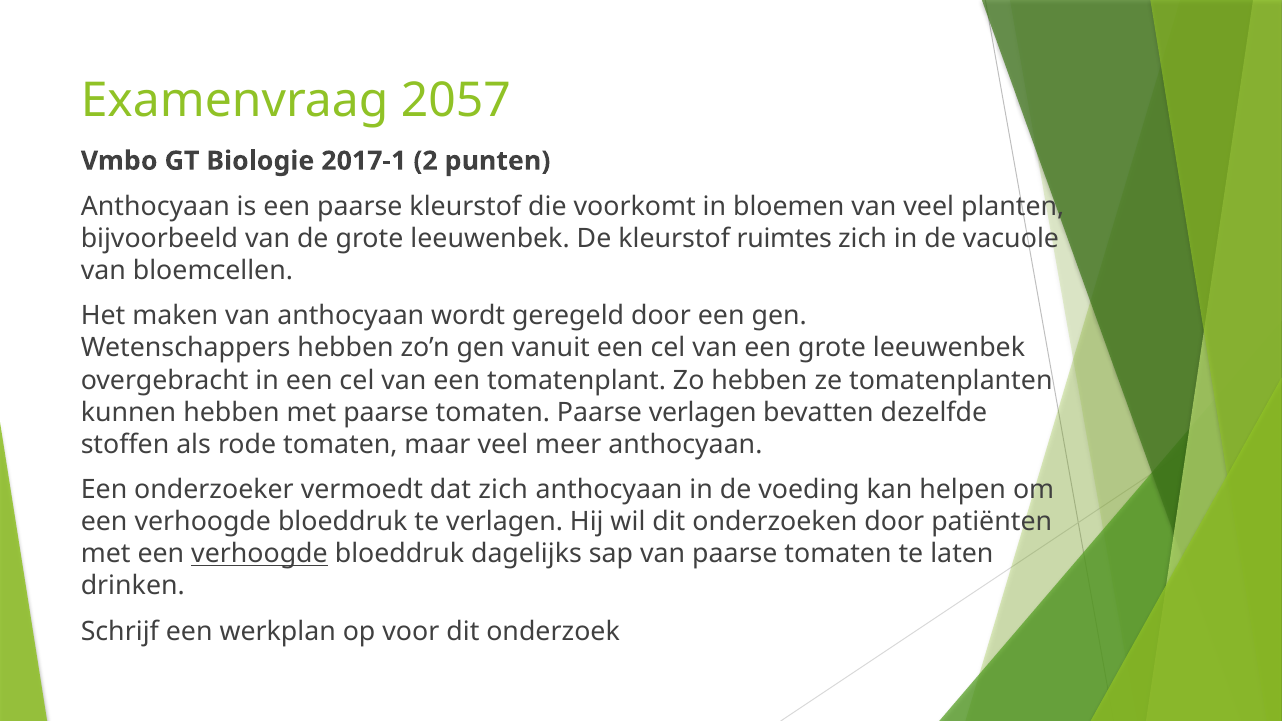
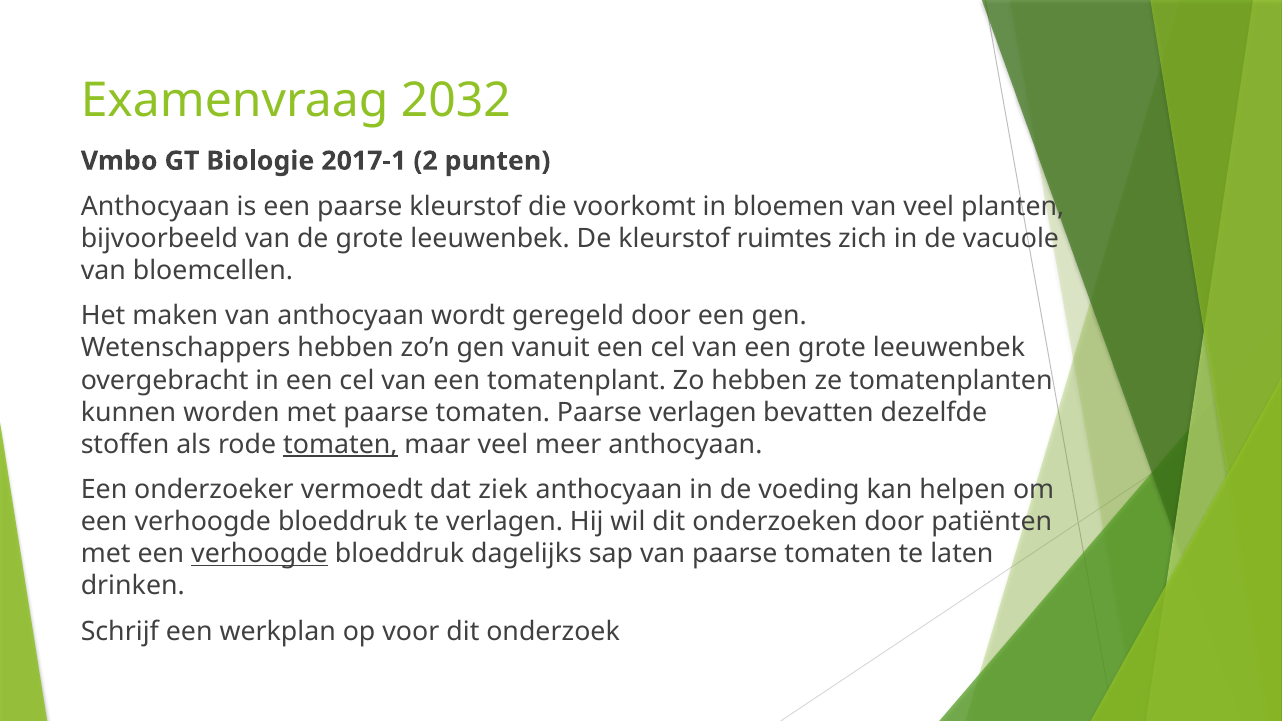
2057: 2057 -> 2032
kunnen hebben: hebben -> worden
tomaten at (340, 444) underline: none -> present
dat zich: zich -> ziek
